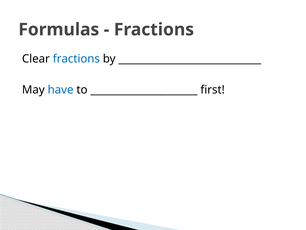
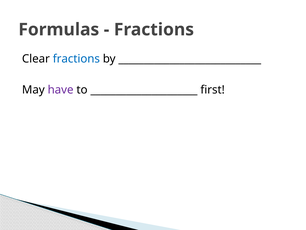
have colour: blue -> purple
